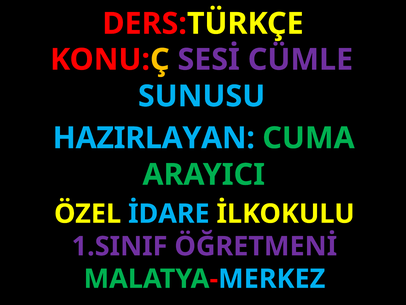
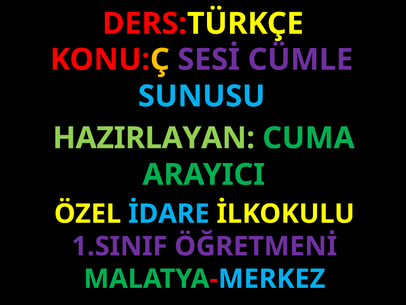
HAZIRLAYAN colour: light blue -> light green
